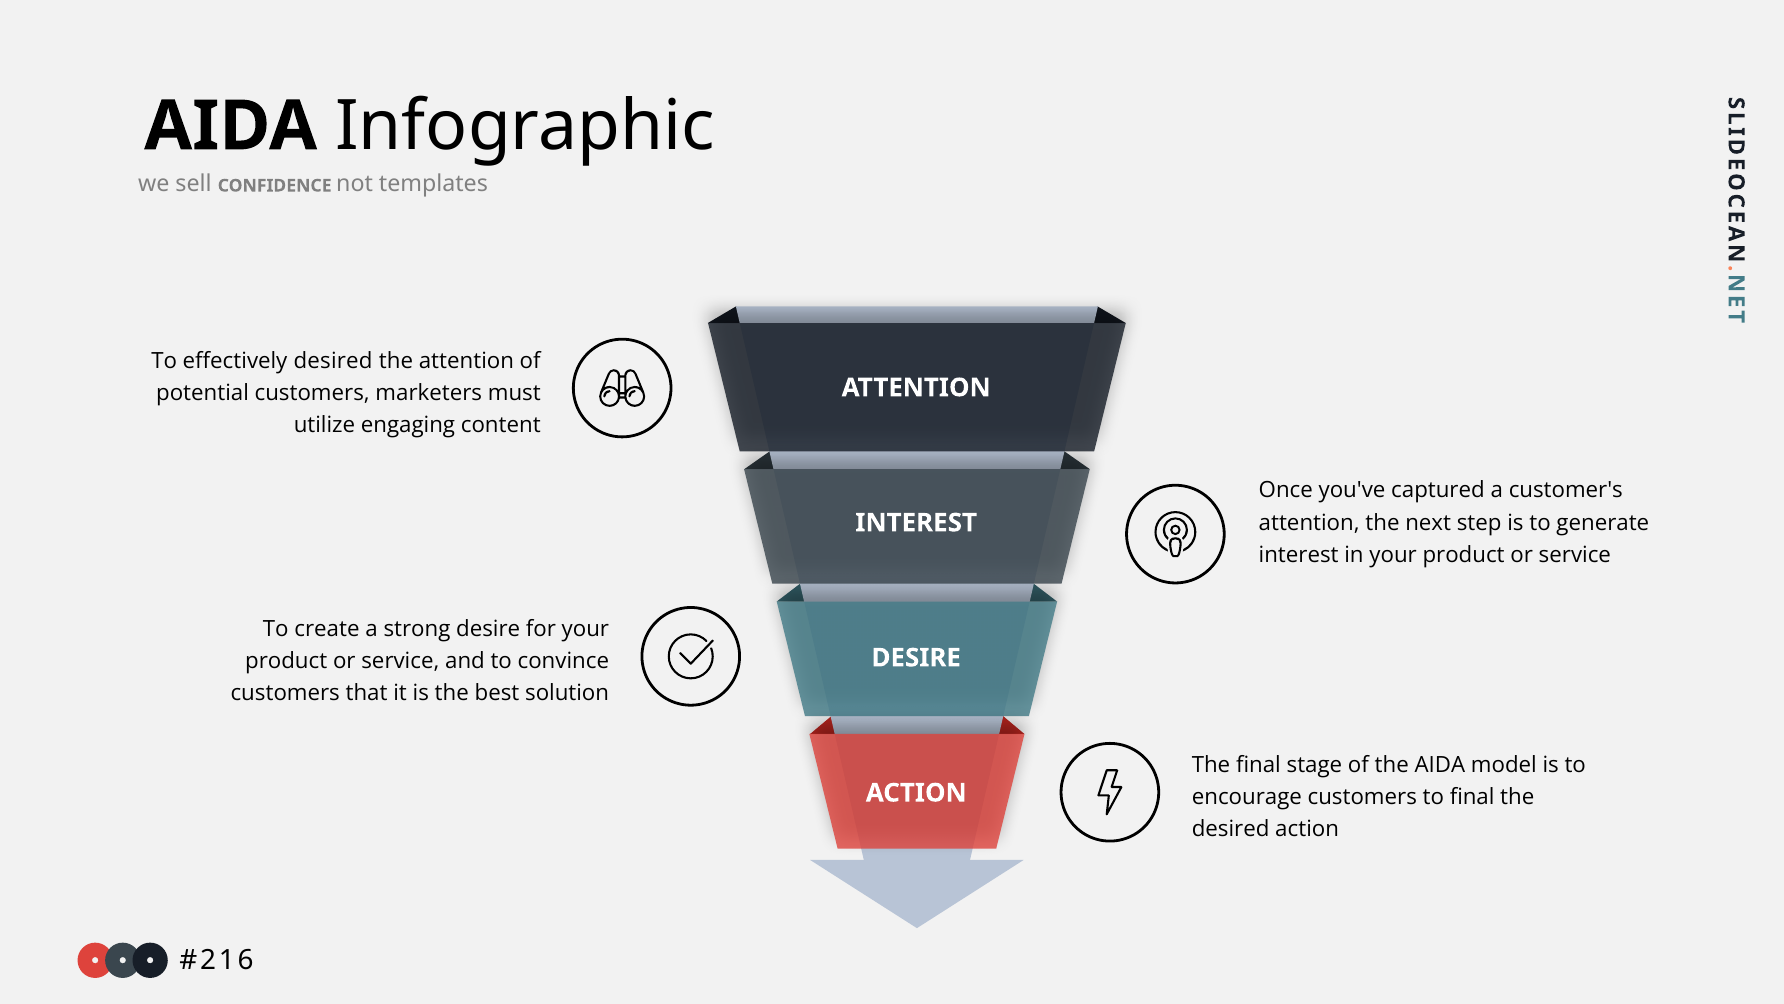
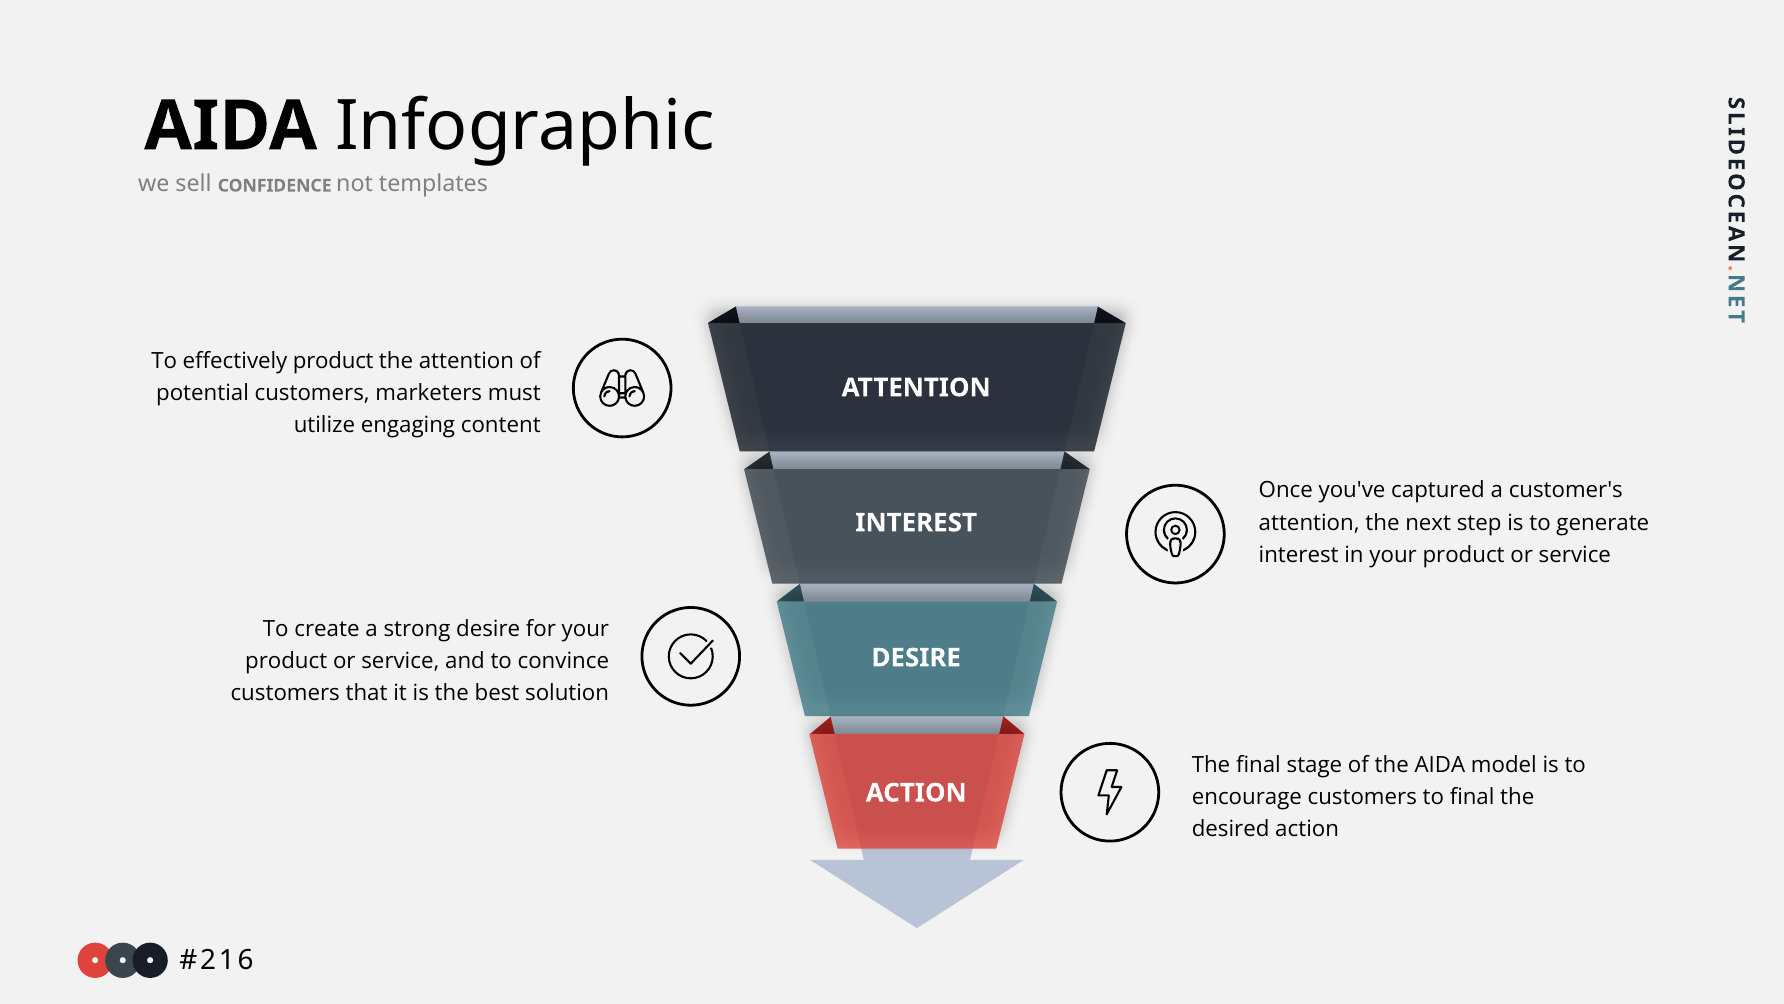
effectively desired: desired -> product
